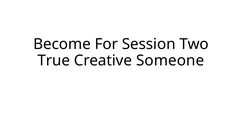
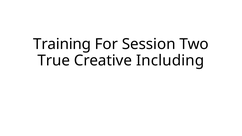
Become: Become -> Training
Someone: Someone -> Including
